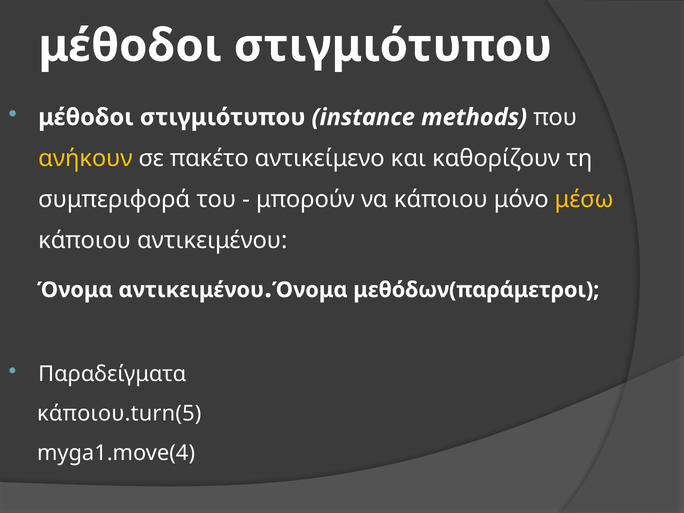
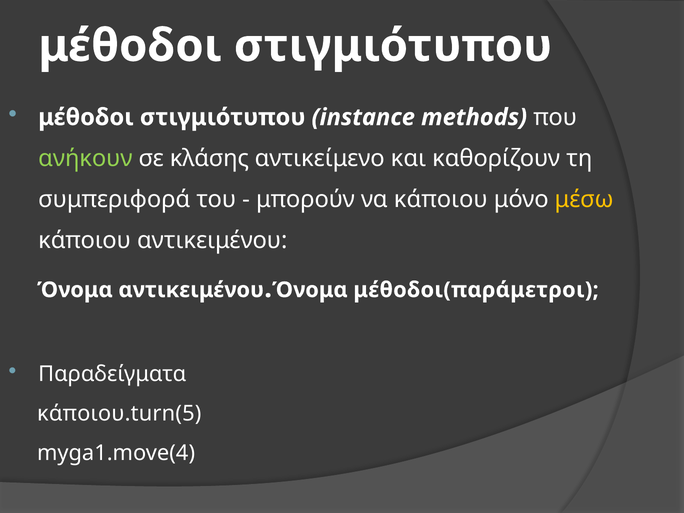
ανήκουν colour: yellow -> light green
πακέτο: πακέτο -> κλάσης
μεθόδων(παράμετροι: μεθόδων(παράμετροι -> μέθοδοι(παράμετροι
